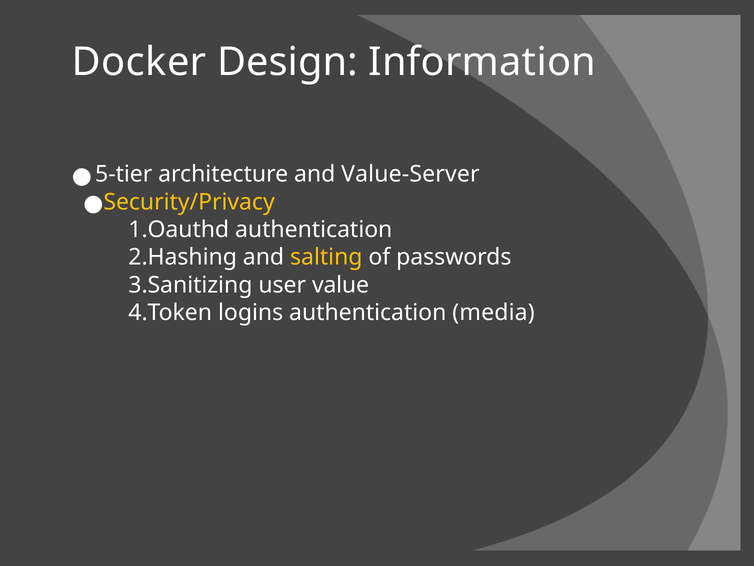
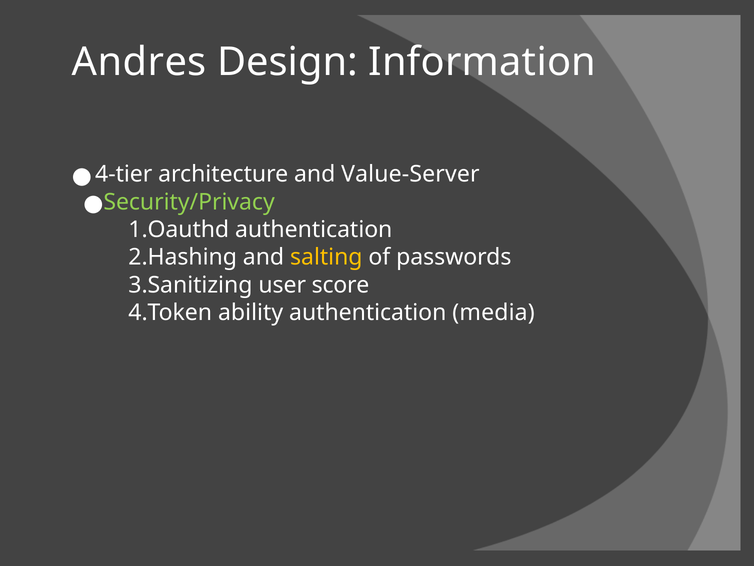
Docker: Docker -> Andres
5-tier: 5-tier -> 4-tier
Security/Privacy colour: yellow -> light green
value: value -> score
logins: logins -> ability
